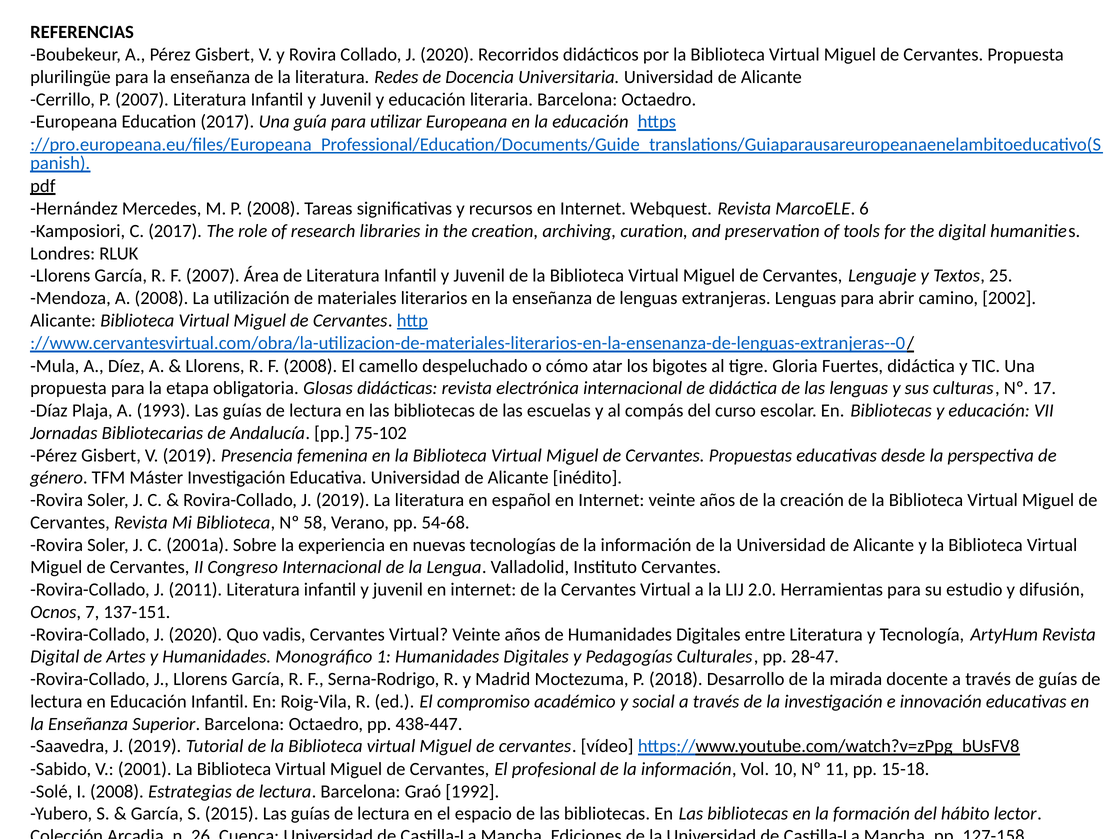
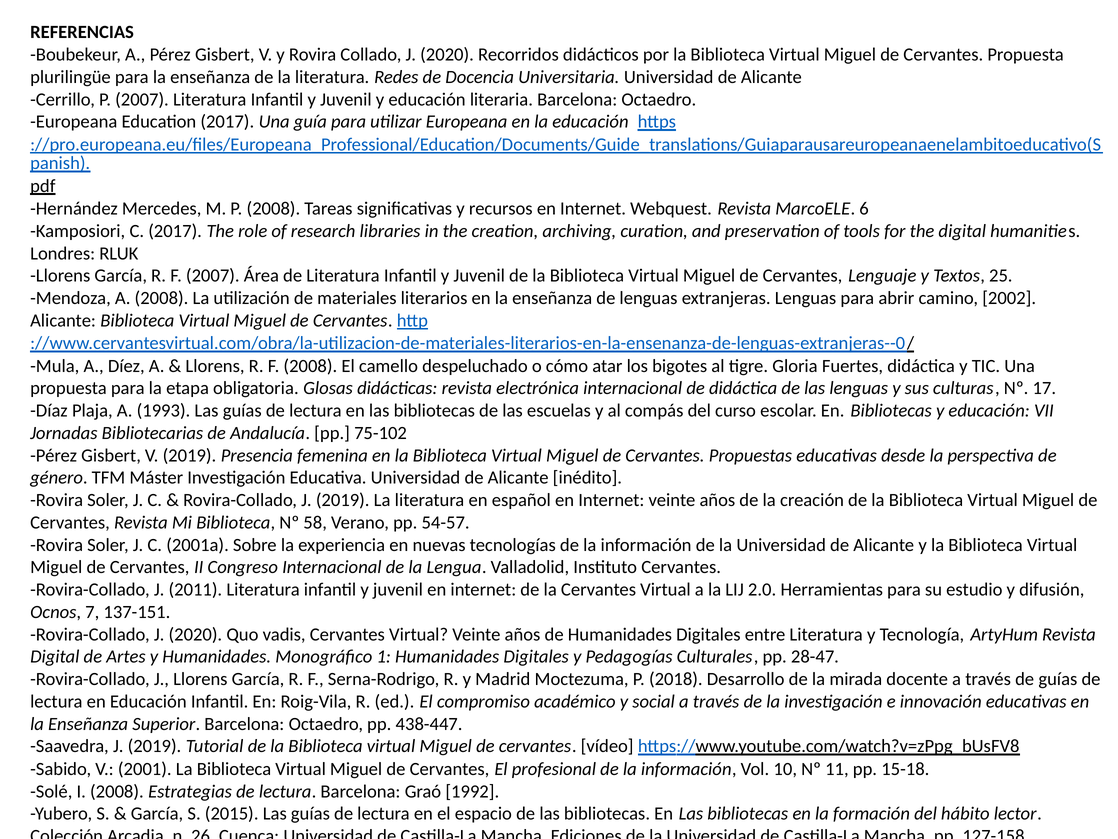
54-68: 54-68 -> 54-57
